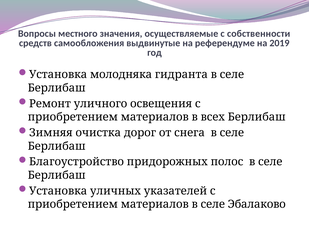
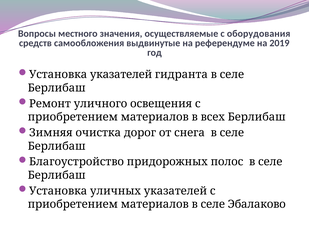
собственности: собственности -> оборудования
Установка молодняка: молодняка -> указателей
